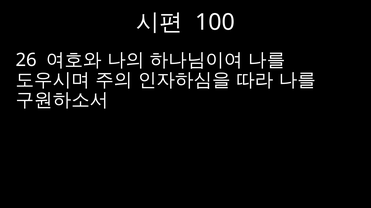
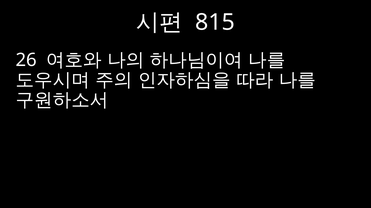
100: 100 -> 815
